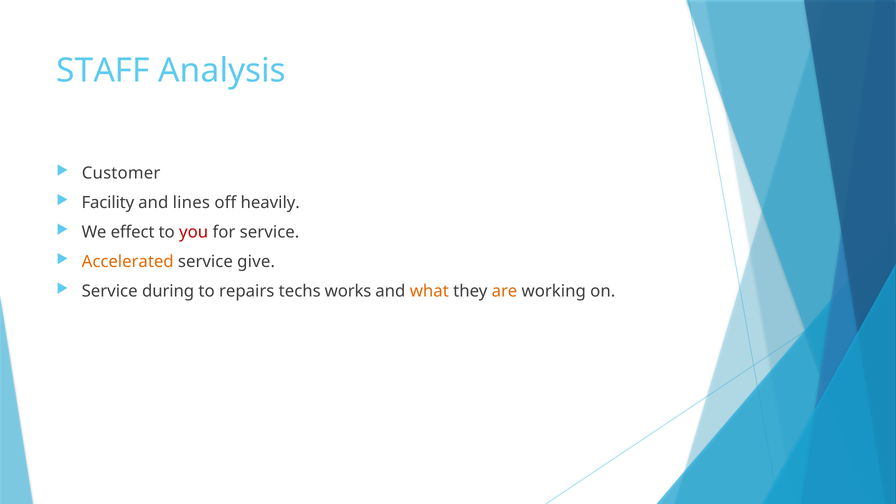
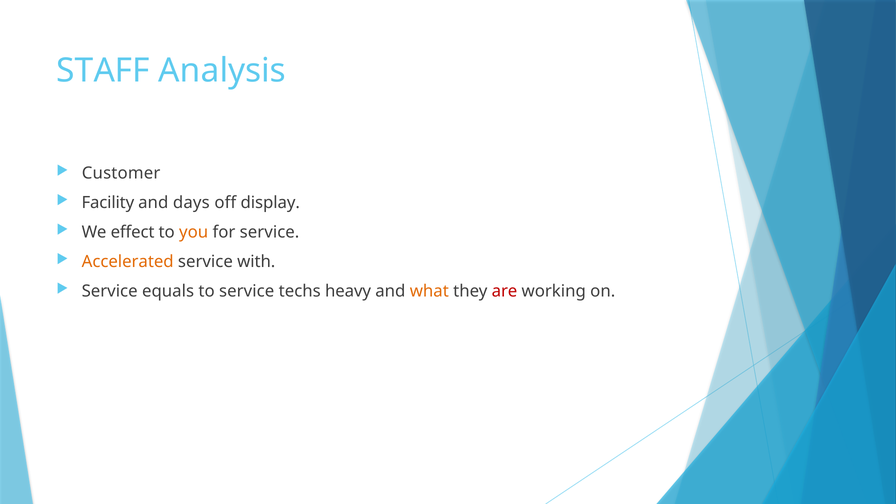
lines: lines -> days
heavily: heavily -> display
you colour: red -> orange
give: give -> with
during: during -> equals
to repairs: repairs -> service
works: works -> heavy
are colour: orange -> red
